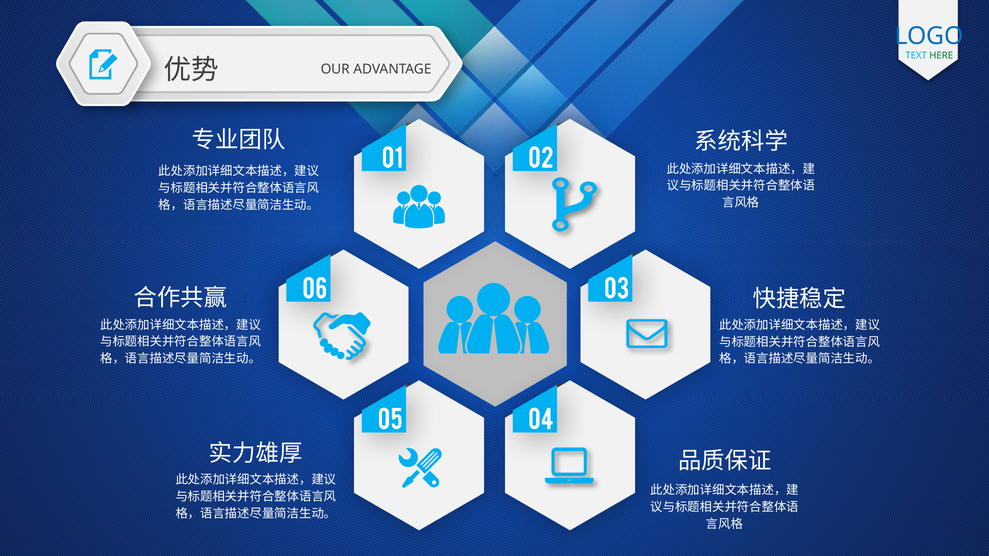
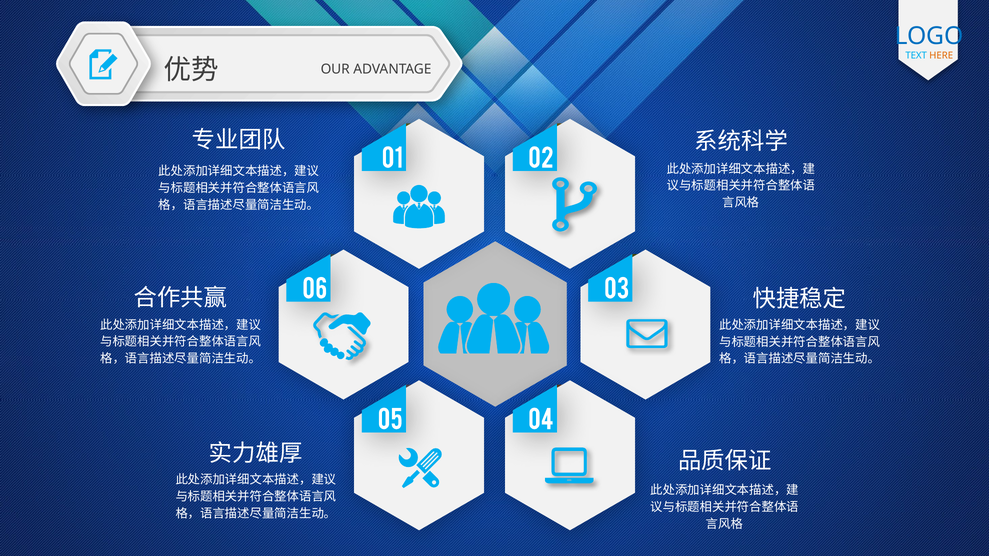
HERE colour: green -> orange
